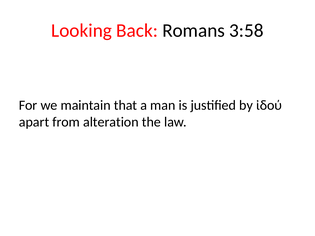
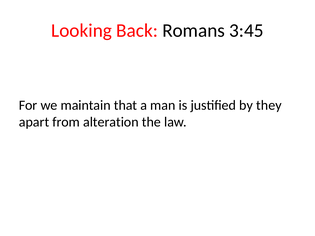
3:58: 3:58 -> 3:45
ἰδού: ἰδού -> they
